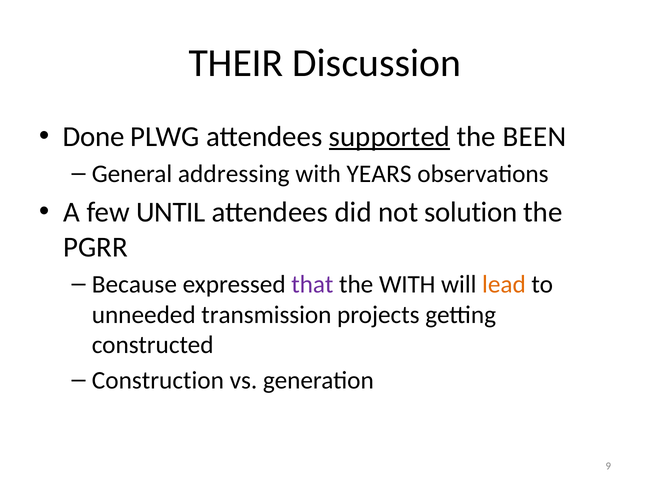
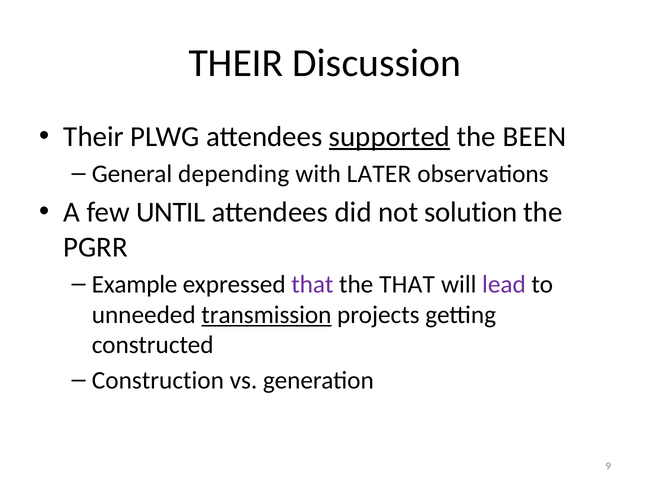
Done at (94, 136): Done -> Their
addressing: addressing -> depending
YEARS: YEARS -> LATER
Because: Because -> Example
the WITH: WITH -> THAT
lead colour: orange -> purple
transmission underline: none -> present
